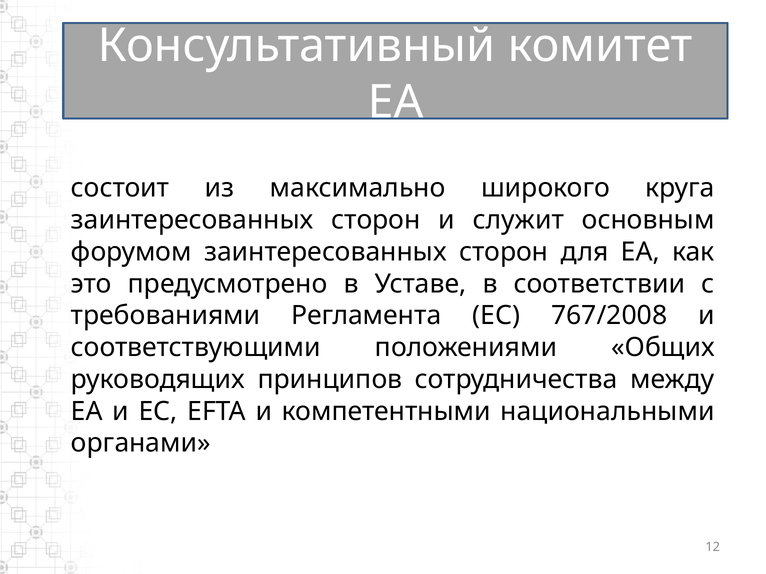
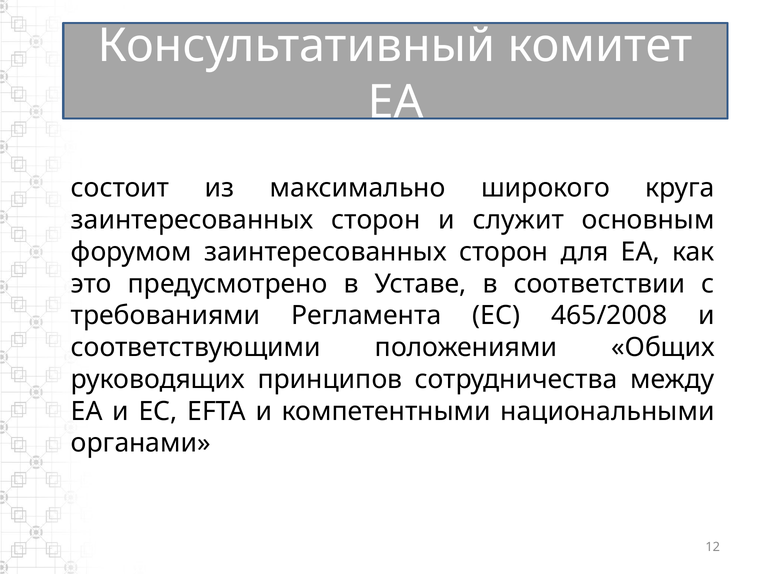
767/2008: 767/2008 -> 465/2008
